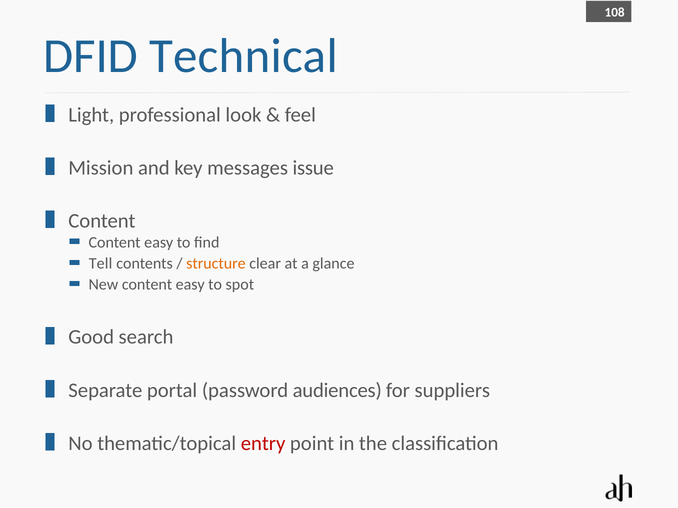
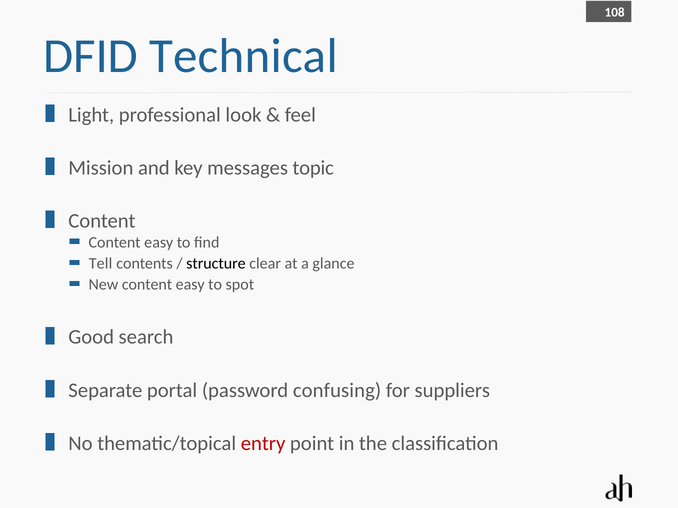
issue: issue -> topic
structure colour: orange -> black
audiences: audiences -> confusing
